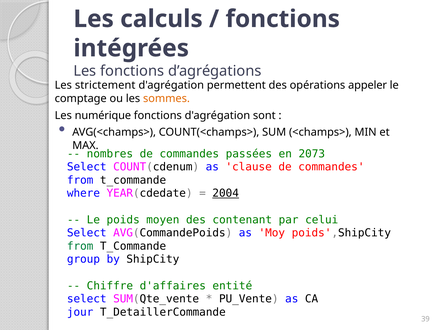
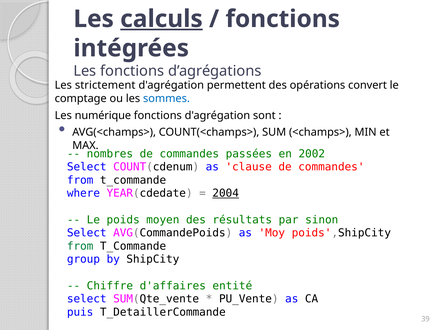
calculs underline: none -> present
appeler: appeler -> convert
sommes colour: orange -> blue
2073: 2073 -> 2002
contenant: contenant -> résultats
celui: celui -> sinon
jour: jour -> puis
